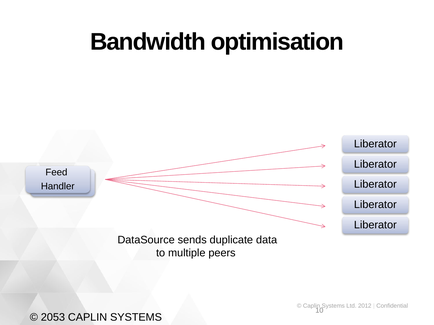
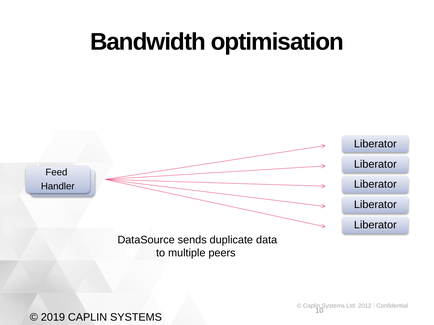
2053: 2053 -> 2019
